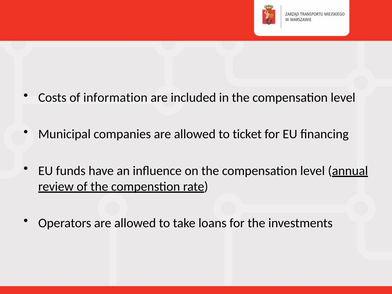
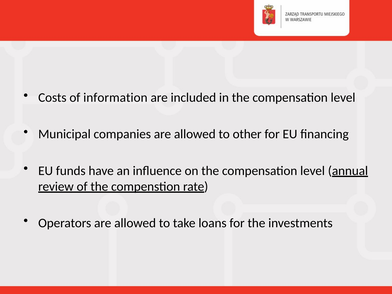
ticket: ticket -> other
